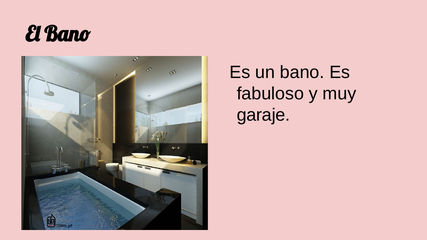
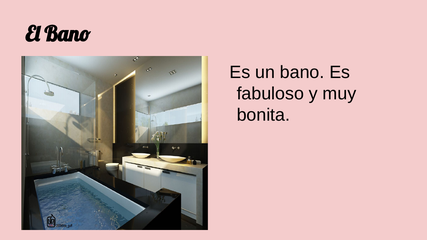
garaje: garaje -> bonita
